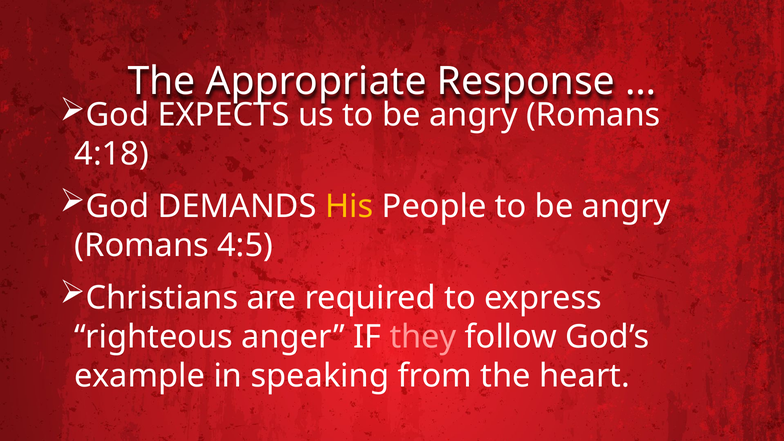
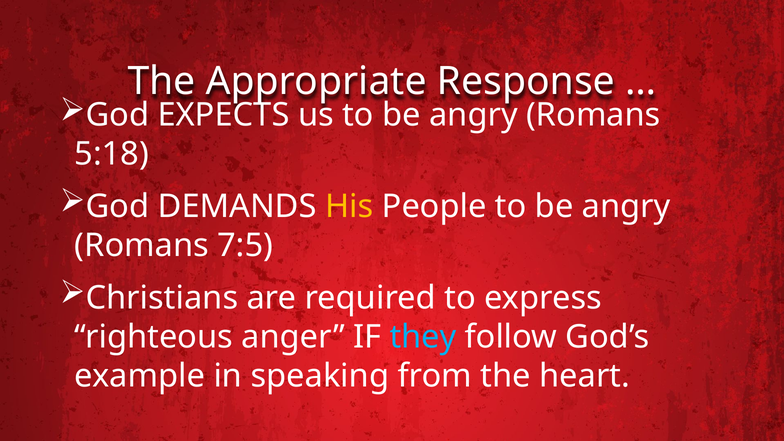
4:18: 4:18 -> 5:18
4:5: 4:5 -> 7:5
they colour: pink -> light blue
